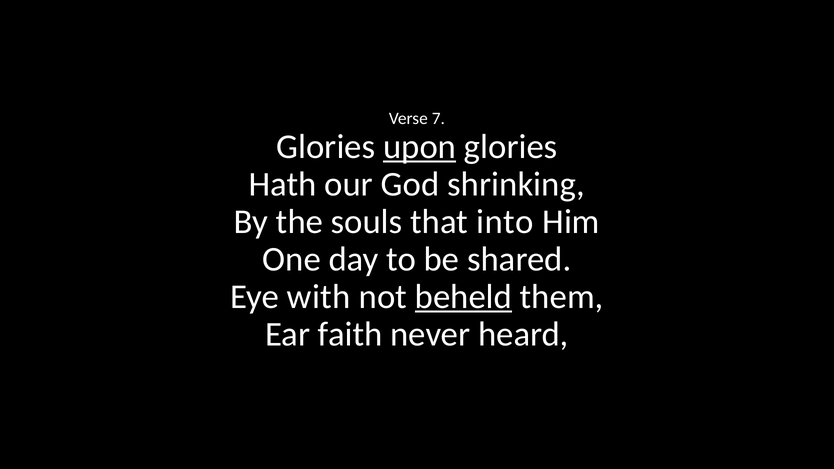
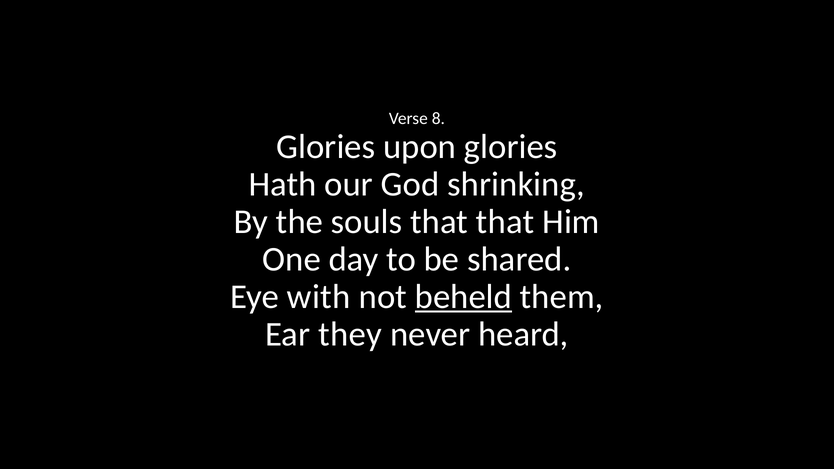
7: 7 -> 8
upon underline: present -> none
that into: into -> that
faith: faith -> they
